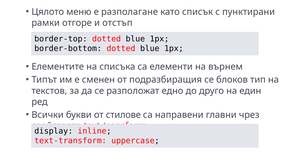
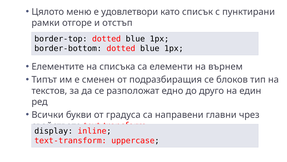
разполагане: разполагане -> удовлетвори
стилове: стилове -> градуса
